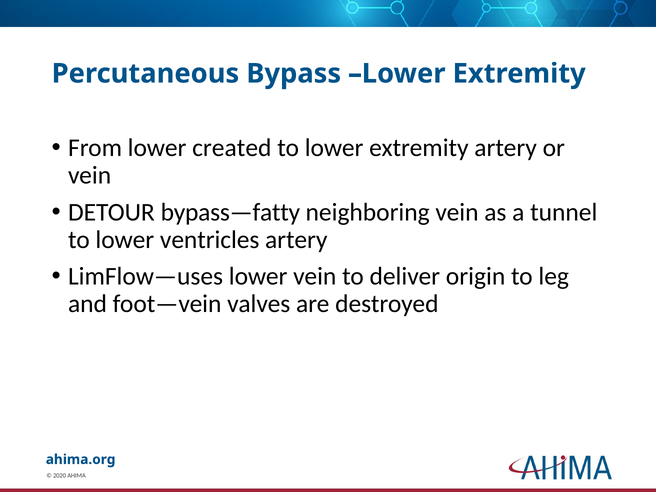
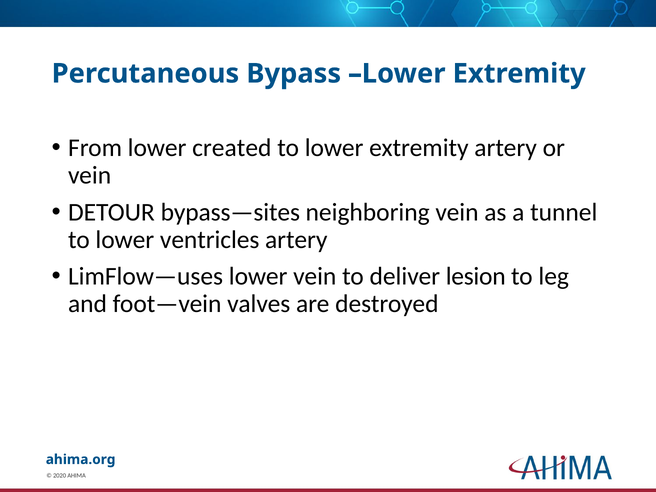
bypass—fatty: bypass—fatty -> bypass—sites
origin: origin -> lesion
